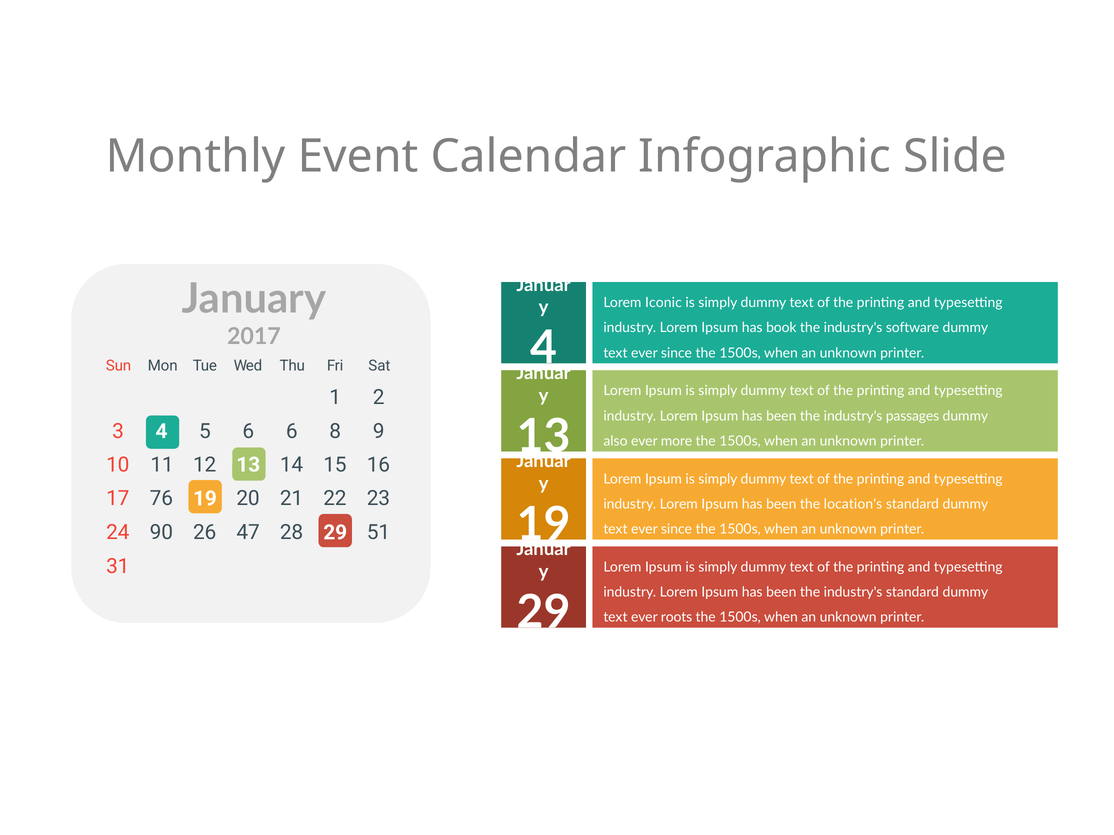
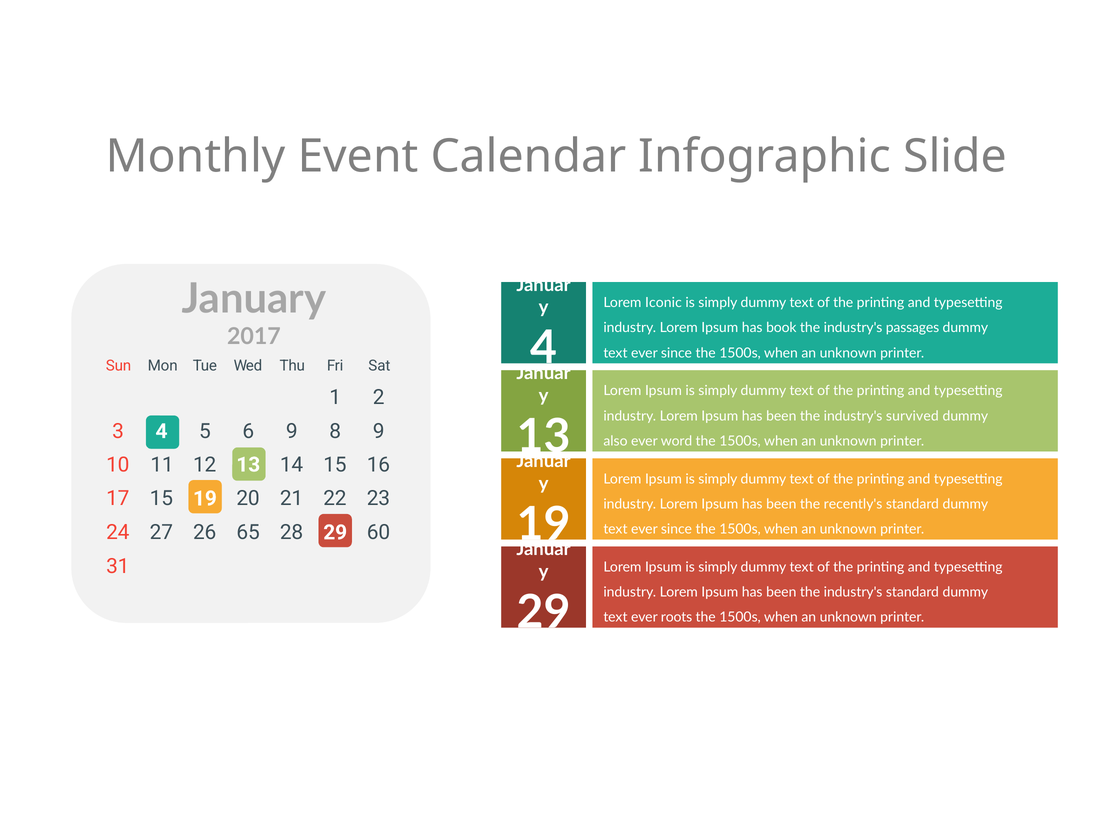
software: software -> passages
passages: passages -> survived
6 6: 6 -> 9
more: more -> word
17 76: 76 -> 15
location's: location's -> recently's
90: 90 -> 27
47: 47 -> 65
51: 51 -> 60
